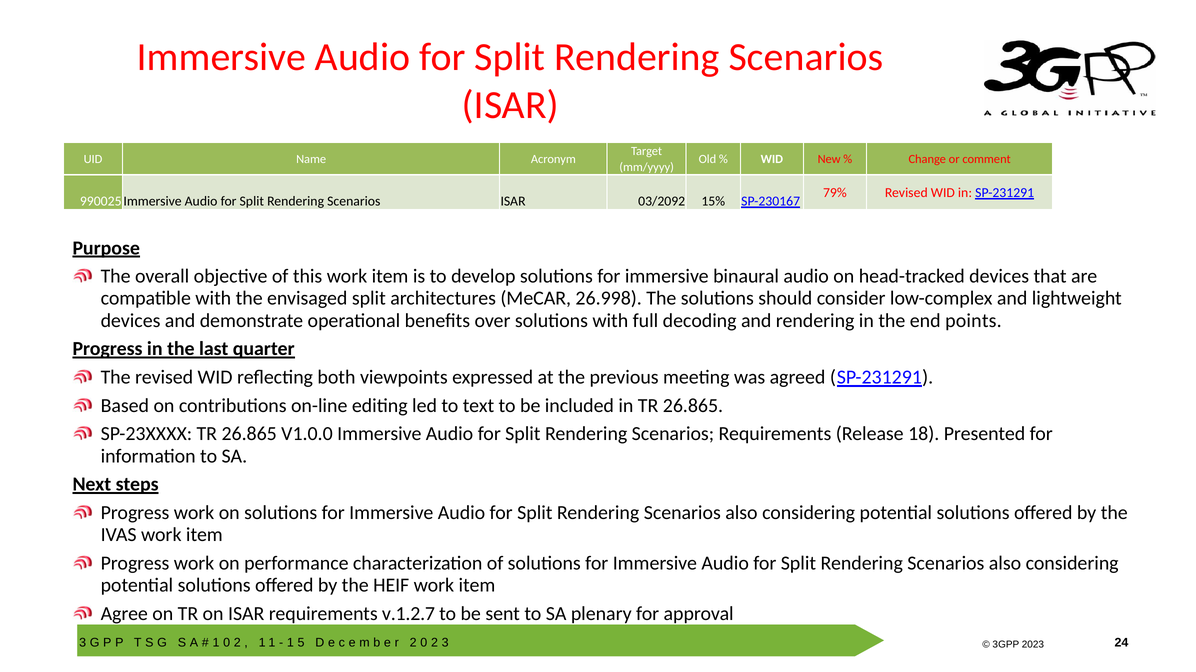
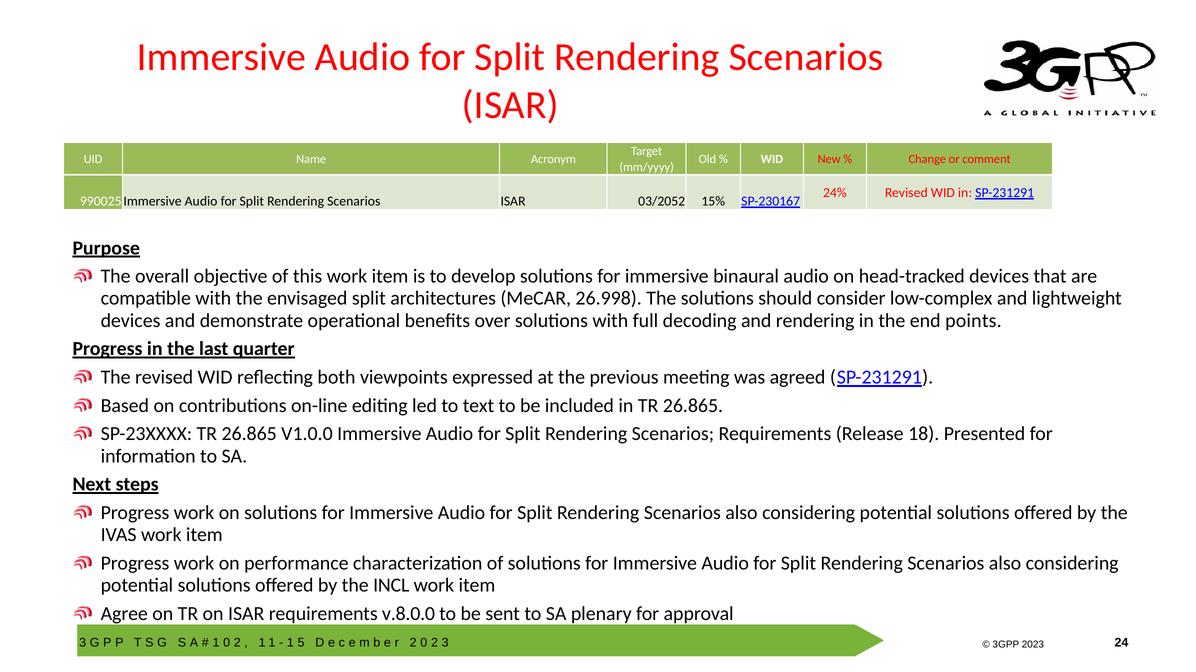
79%: 79% -> 24%
03/2092: 03/2092 -> 03/2052
HEIF: HEIF -> INCL
v.1.2.7: v.1.2.7 -> v.8.0.0
